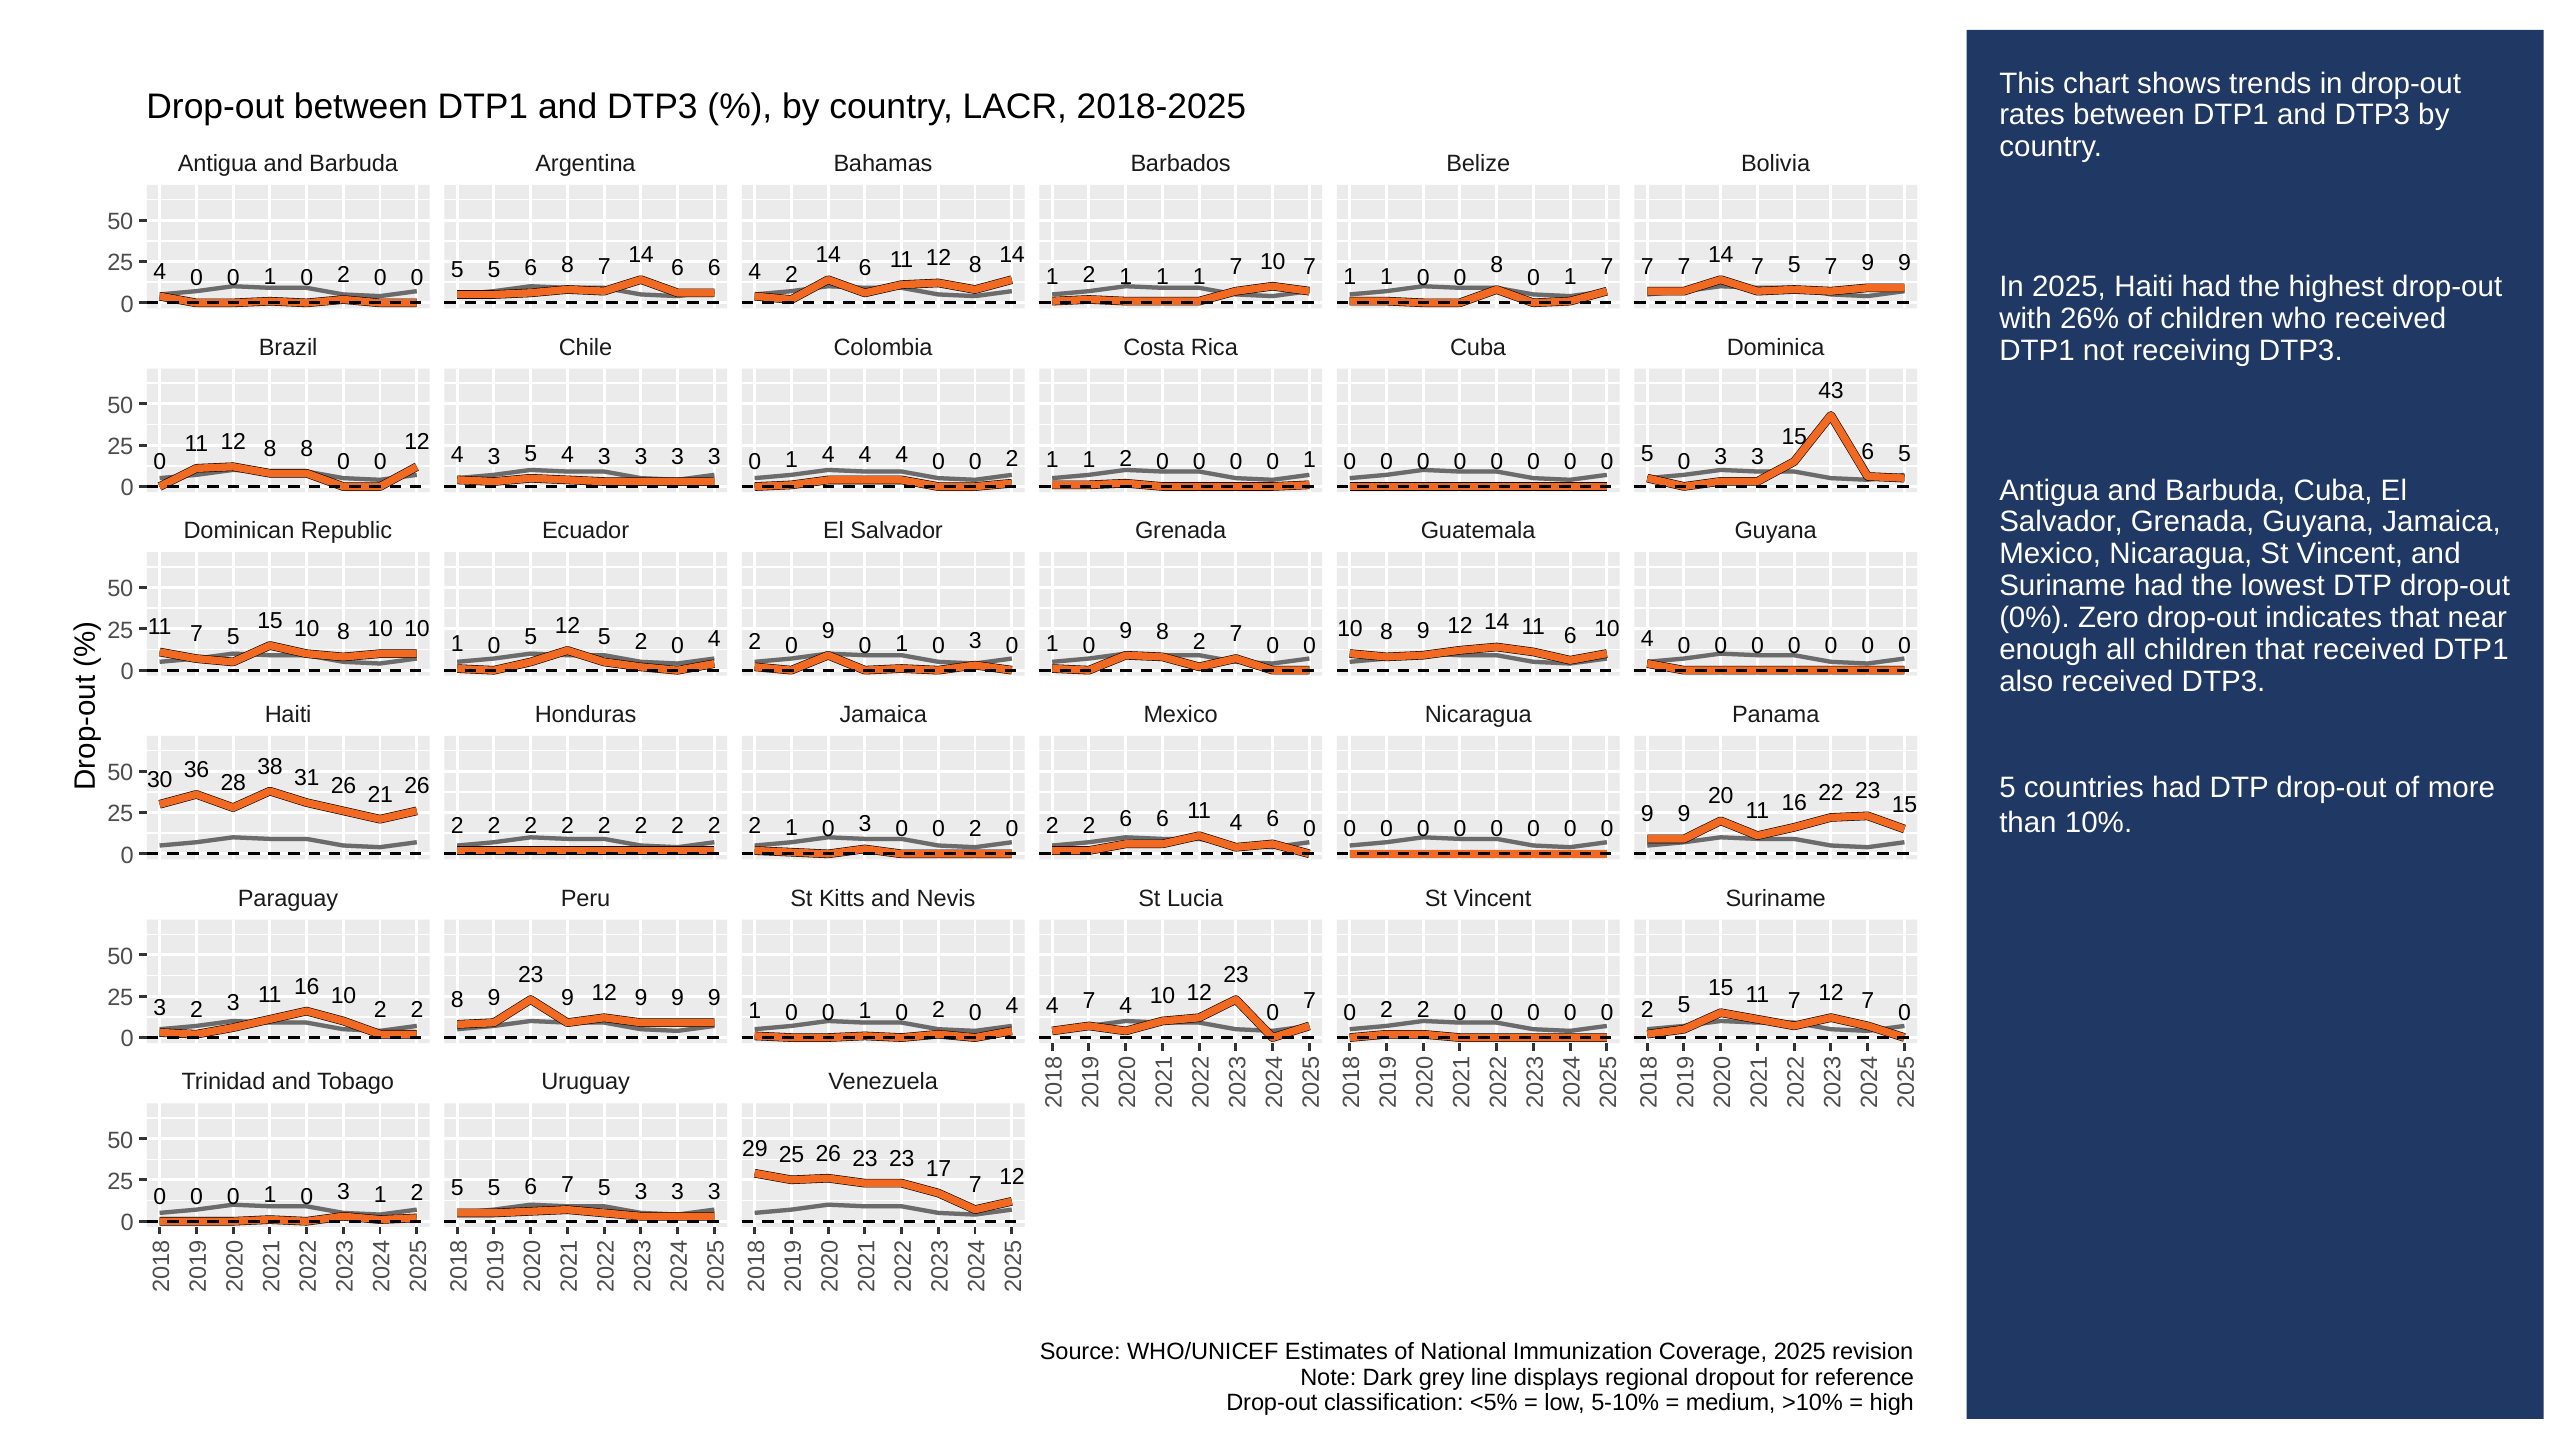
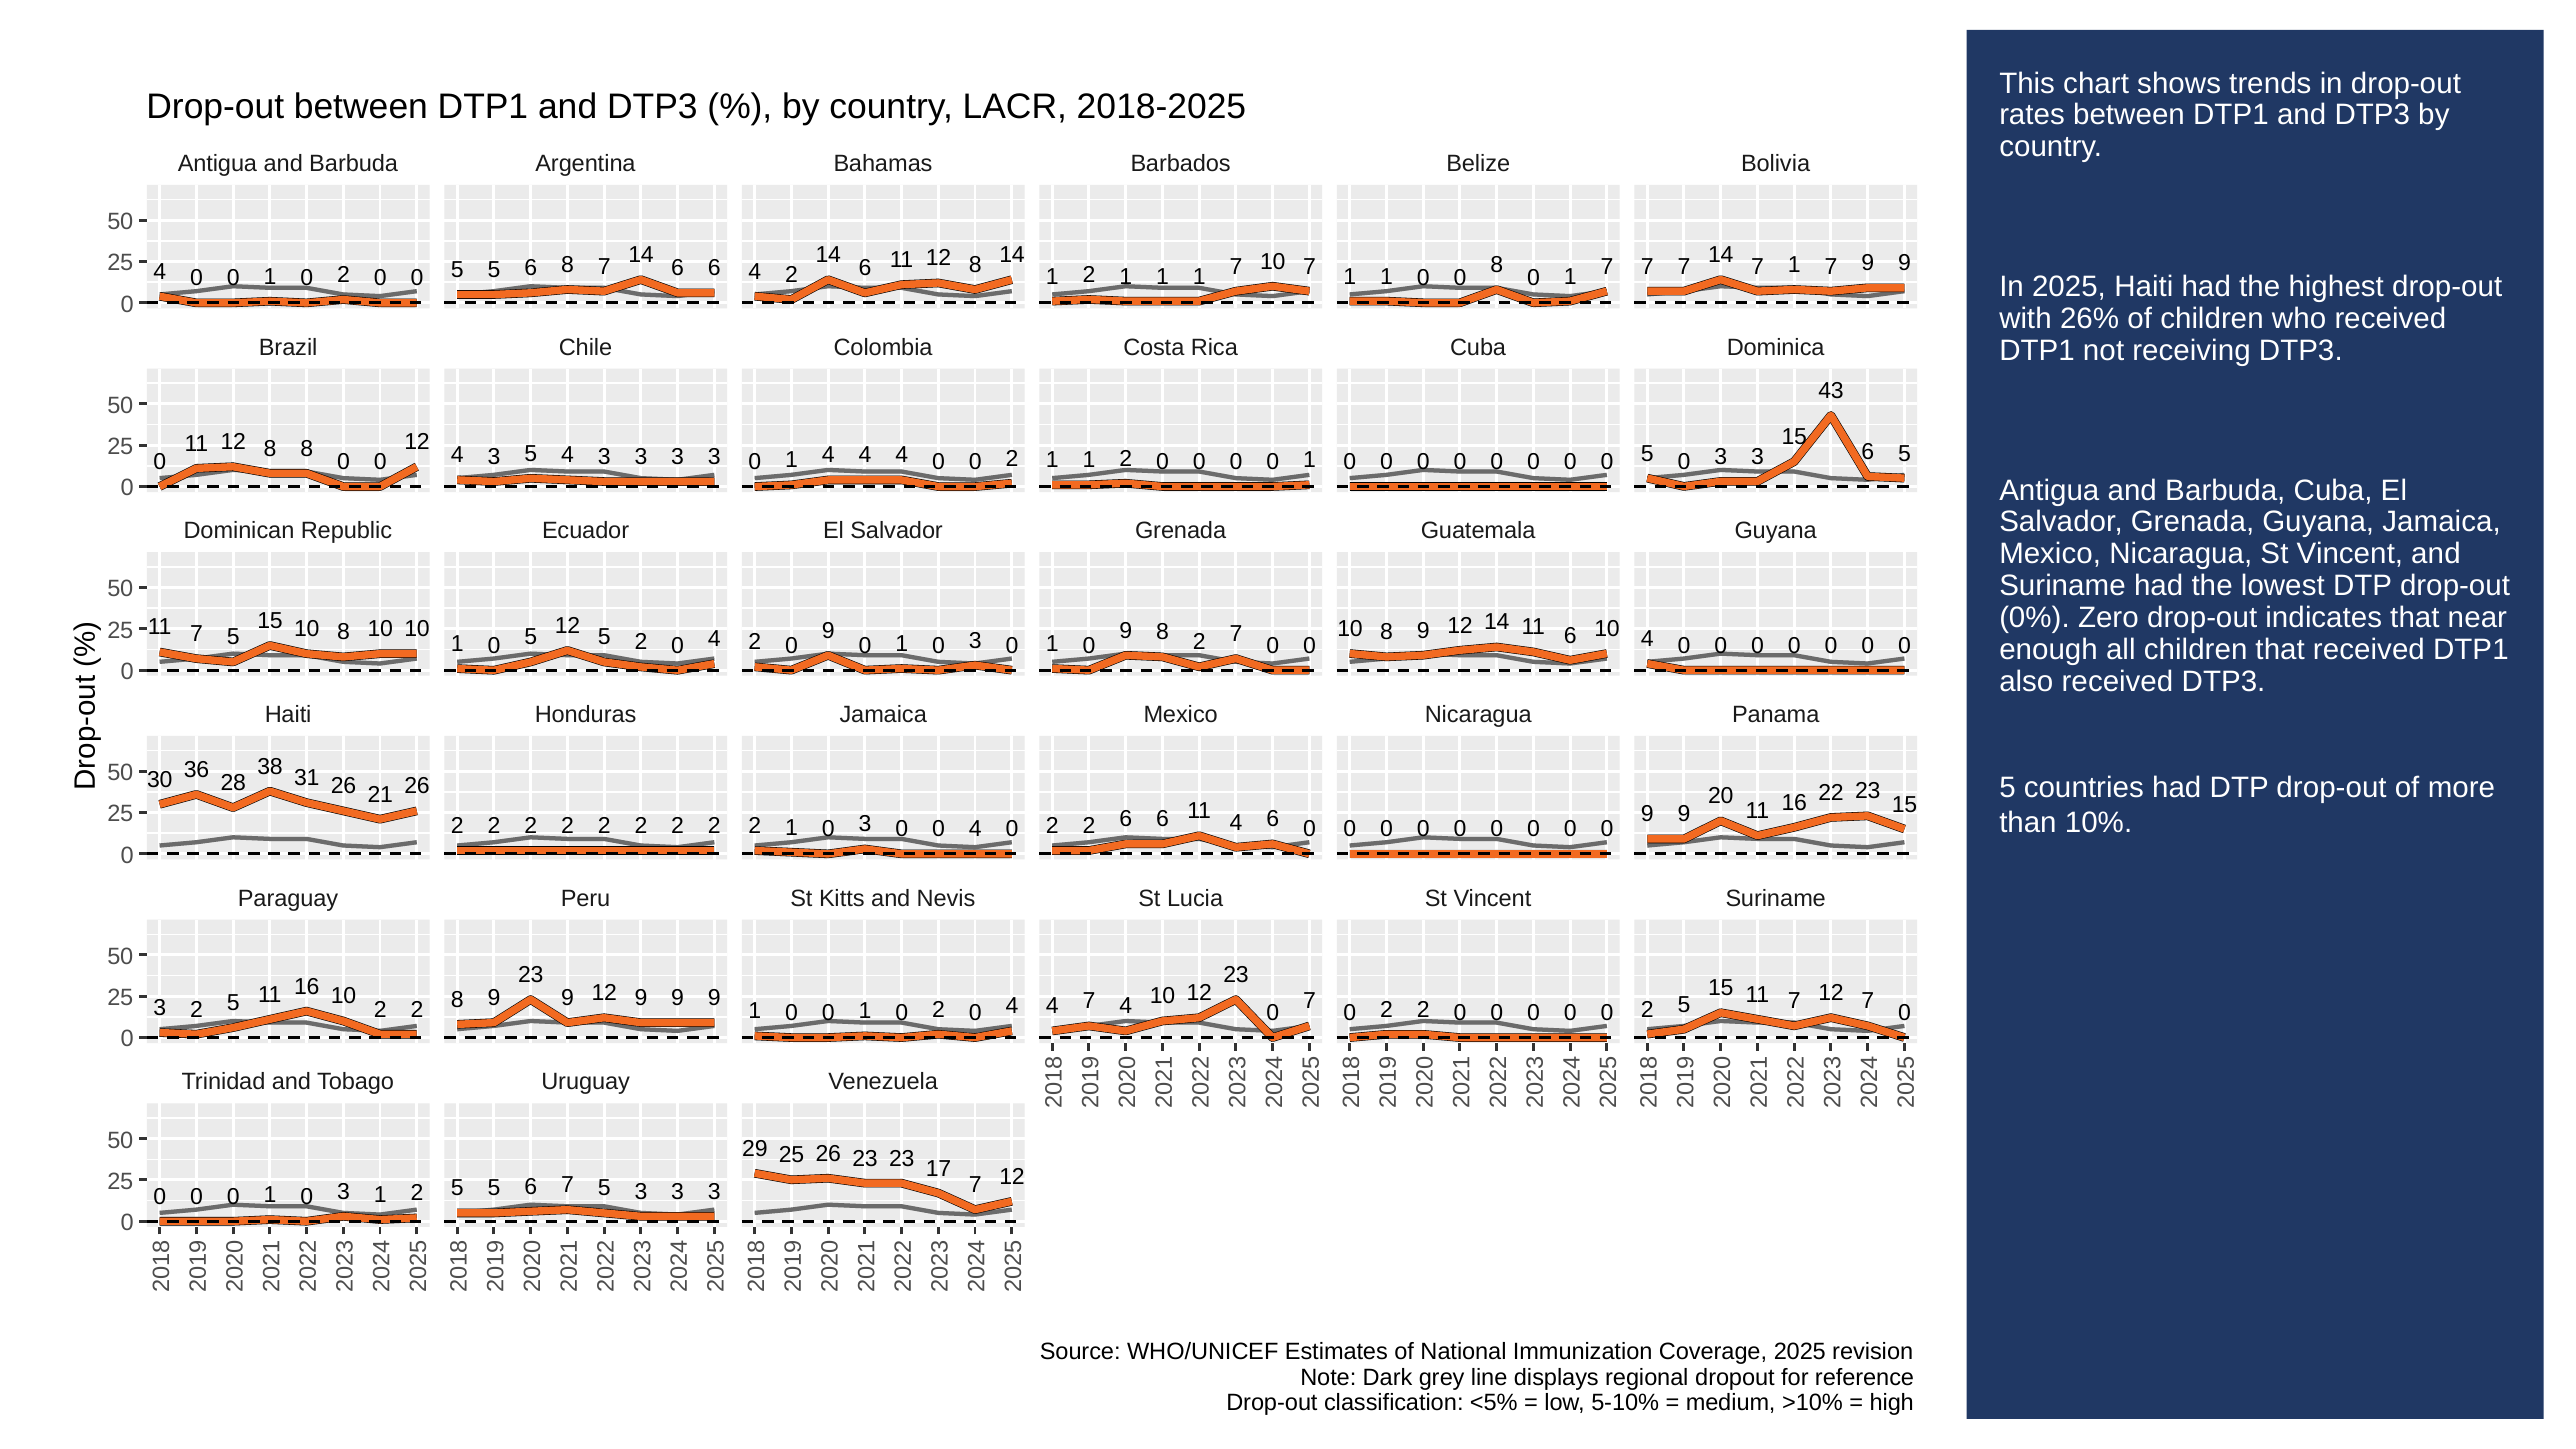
5 at (1794, 265): 5 -> 1
3 0 0 2: 2 -> 4
3 2 3: 3 -> 5
